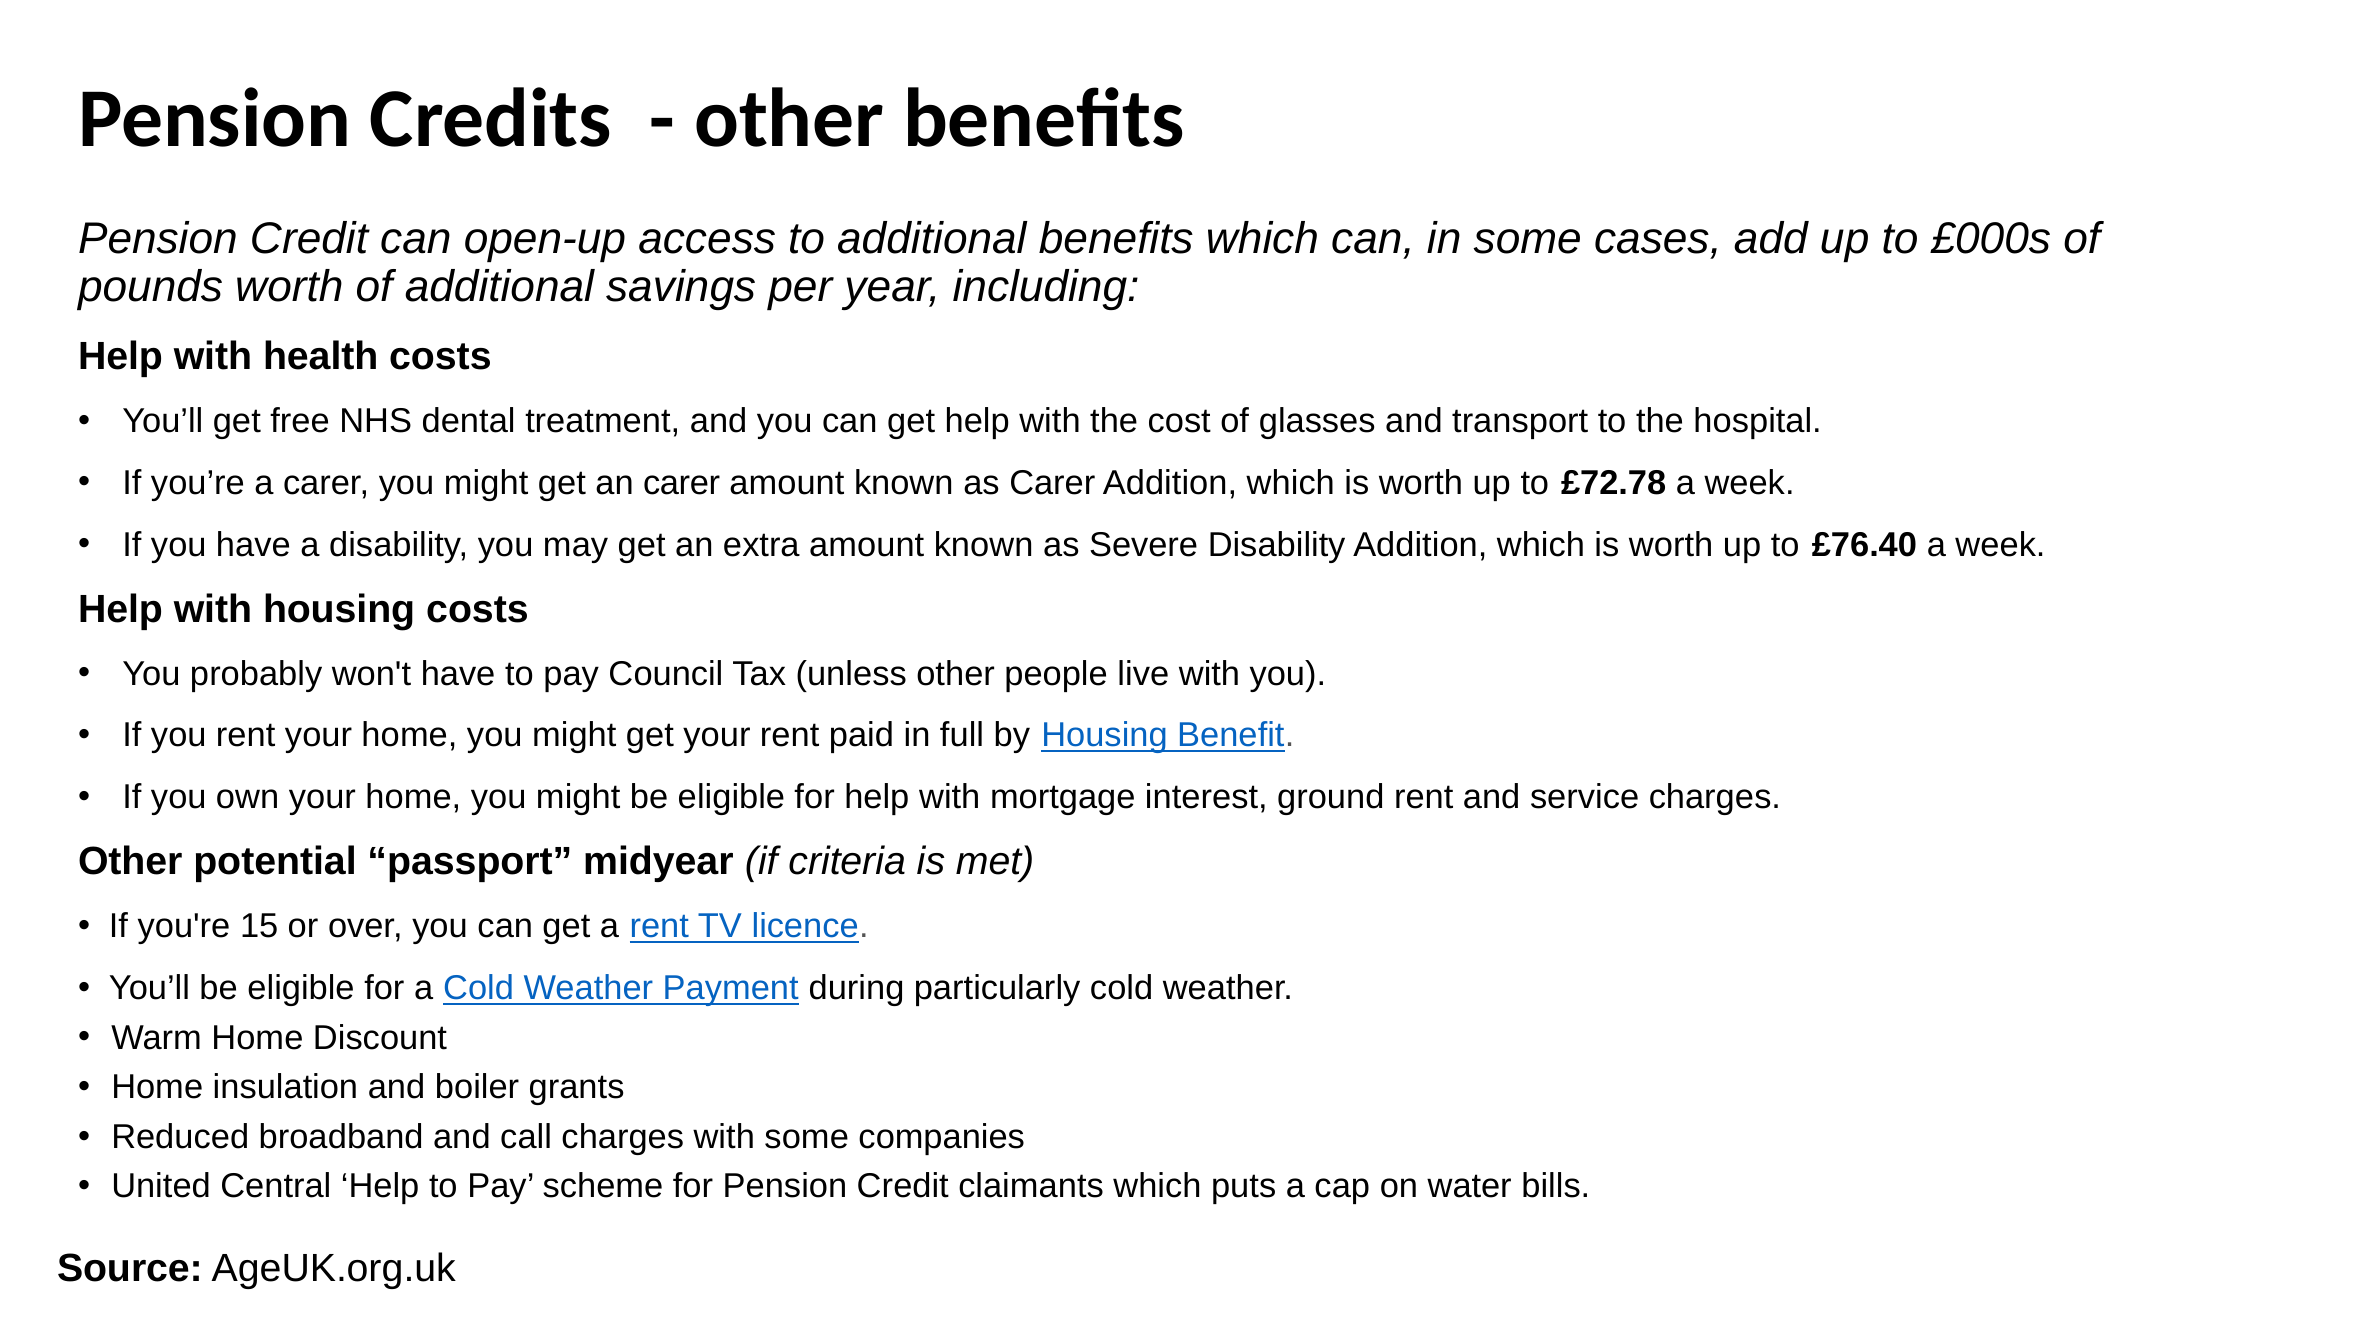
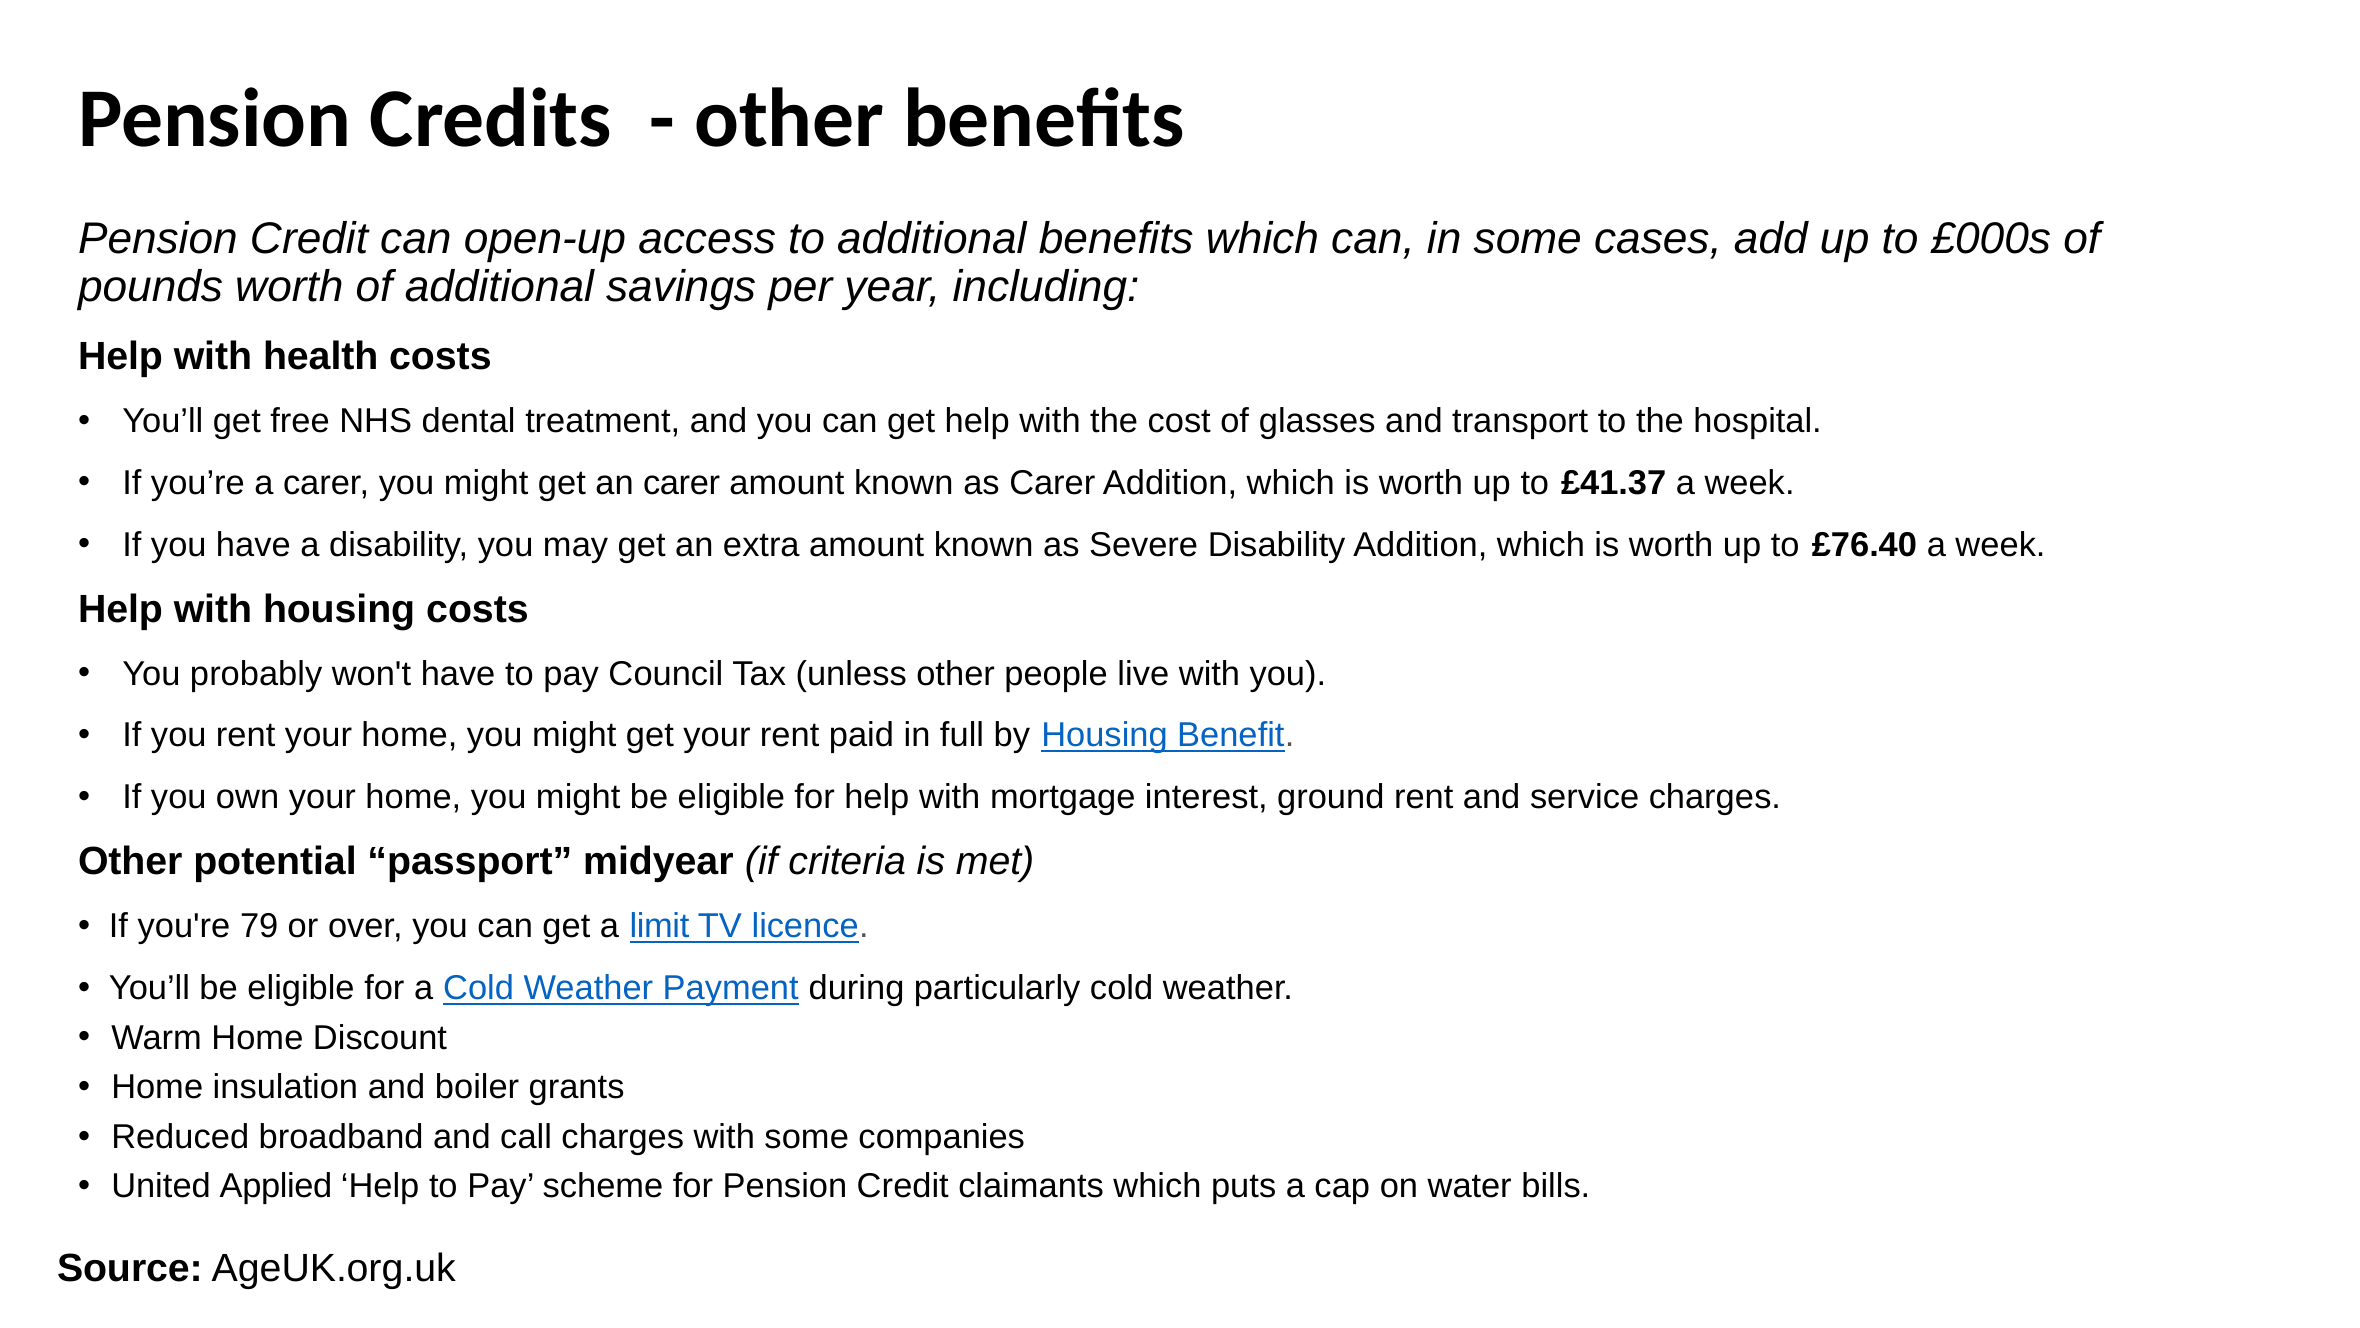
£72.78: £72.78 -> £41.37
15: 15 -> 79
a rent: rent -> limit
Central: Central -> Applied
